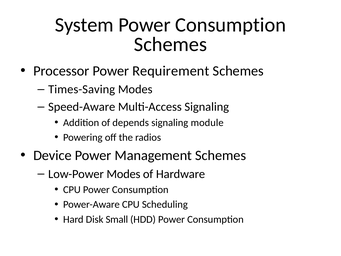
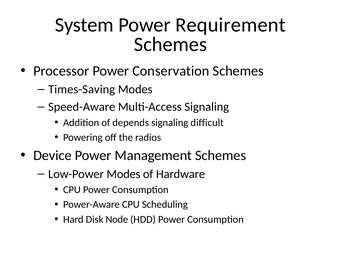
System Power Consumption: Consumption -> Requirement
Requirement: Requirement -> Conservation
module: module -> difficult
Small: Small -> Node
